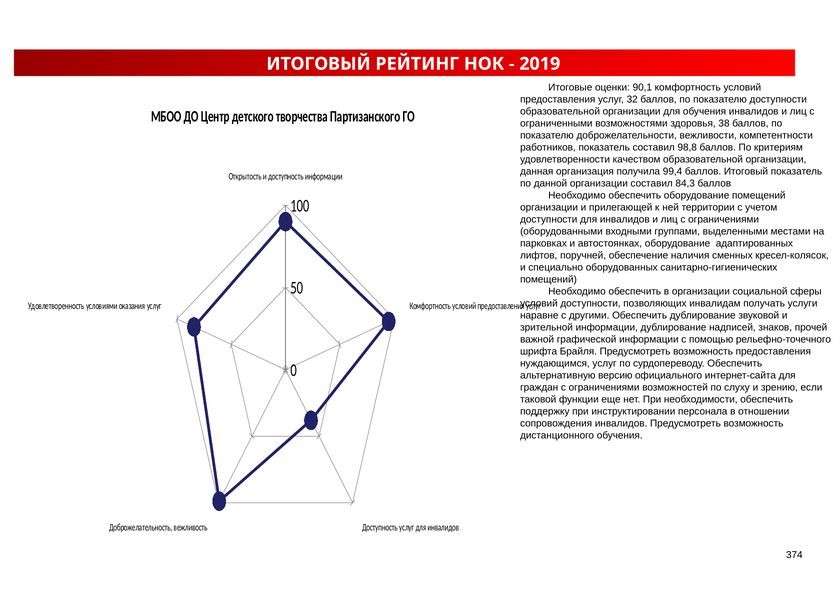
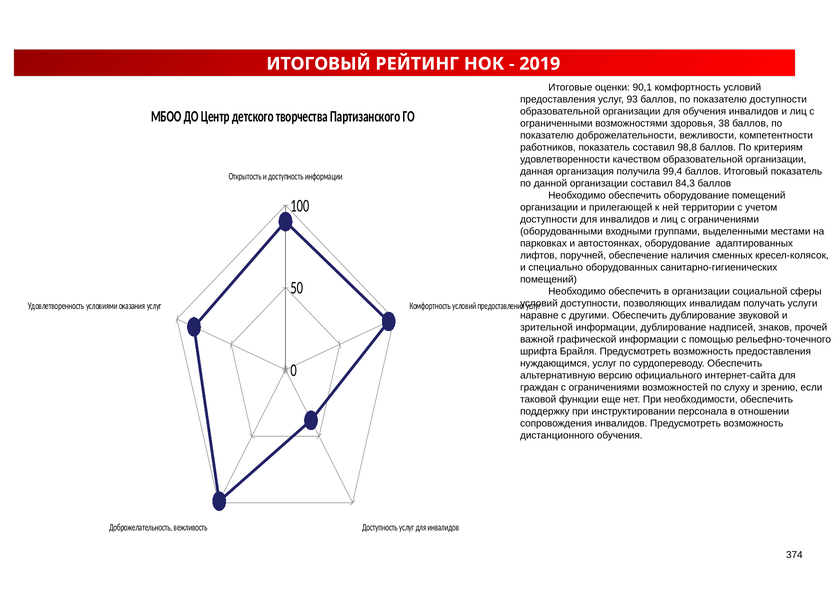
32: 32 -> 93
